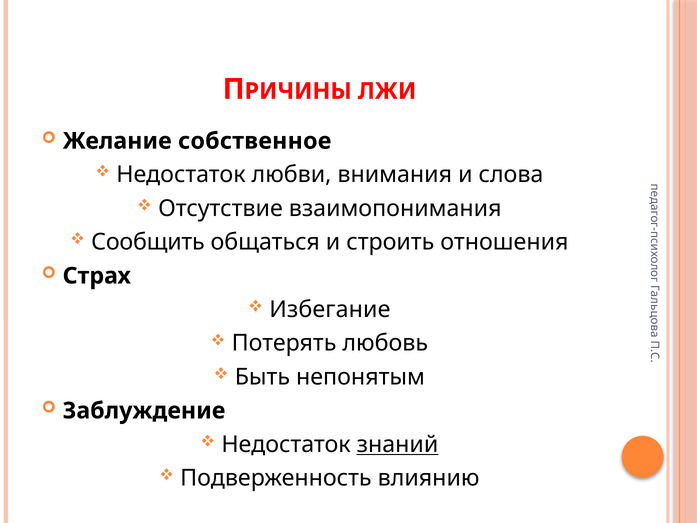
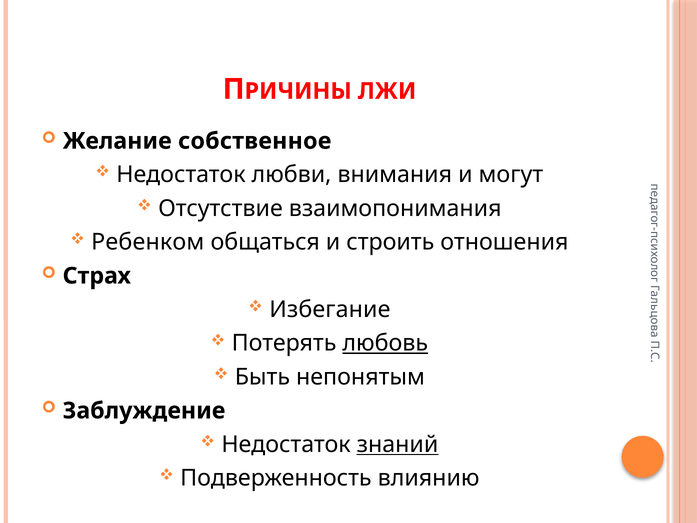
слова: слова -> могут
Сообщить: Сообщить -> Ребенком
любовь underline: none -> present
